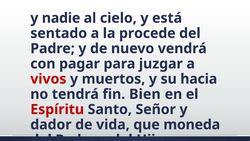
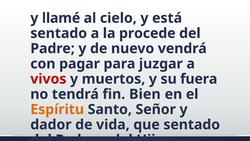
nadie: nadie -> llamé
hacia: hacia -> fuera
Espíritu colour: red -> orange
que moneda: moneda -> sentado
